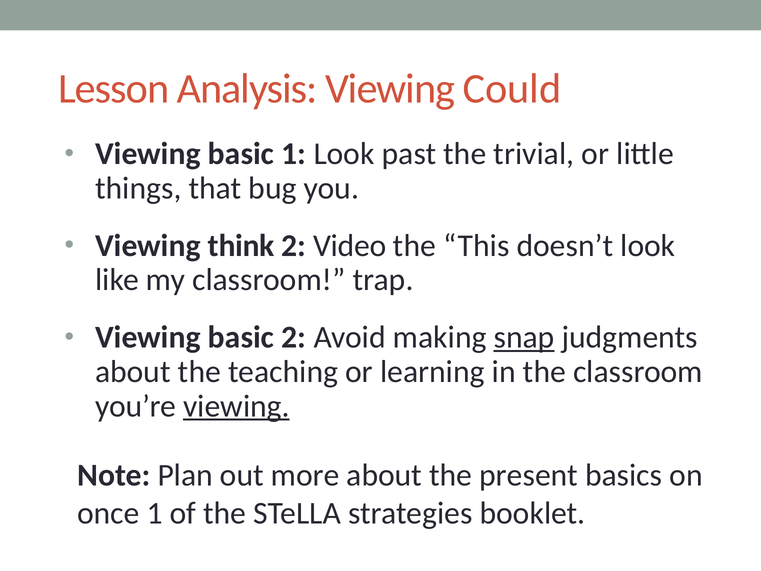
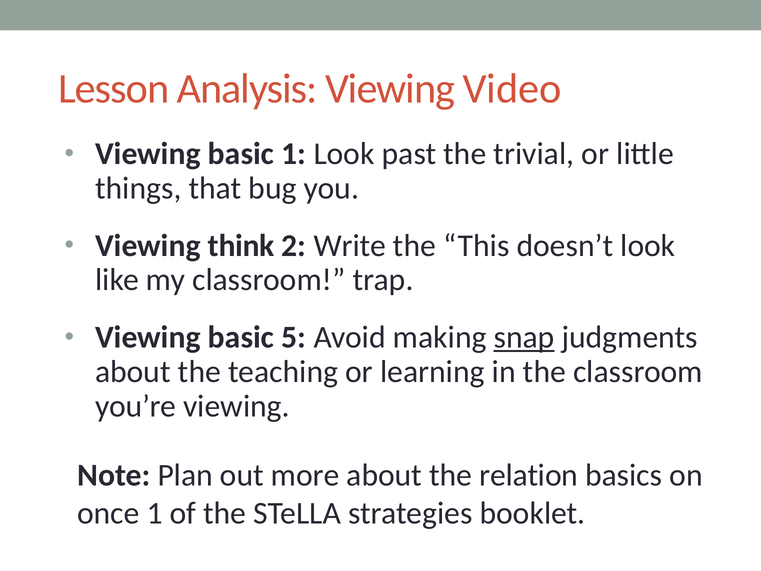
Could: Could -> Video
Video: Video -> Write
basic 2: 2 -> 5
viewing at (236, 406) underline: present -> none
present: present -> relation
